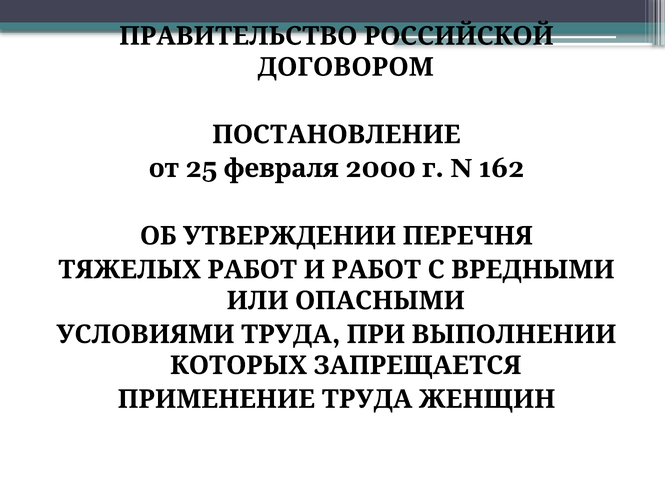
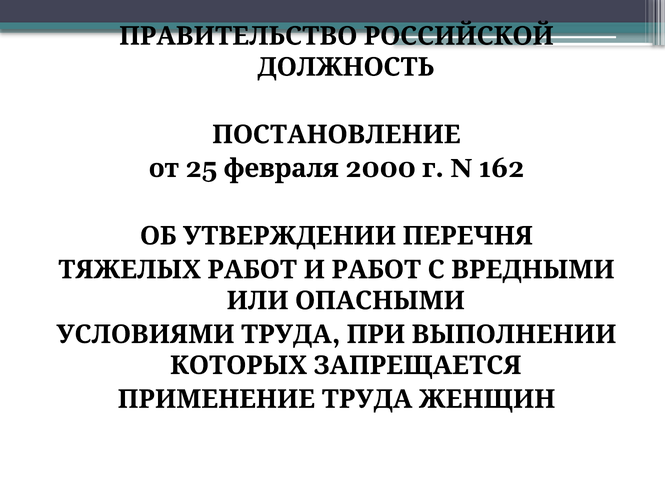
ДОГОВОРОМ: ДОГОВОРОМ -> ДОЛЖНОСТЬ
